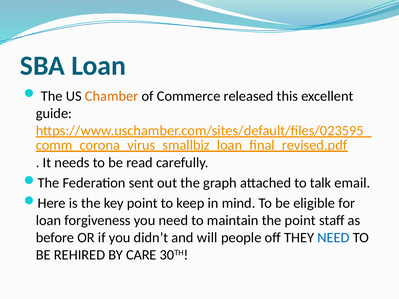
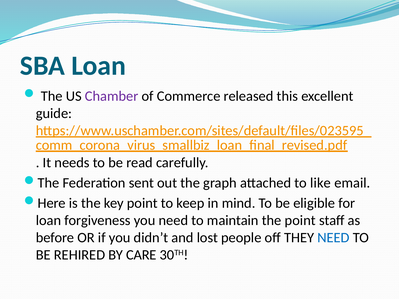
Chamber colour: orange -> purple
talk: talk -> like
will: will -> lost
